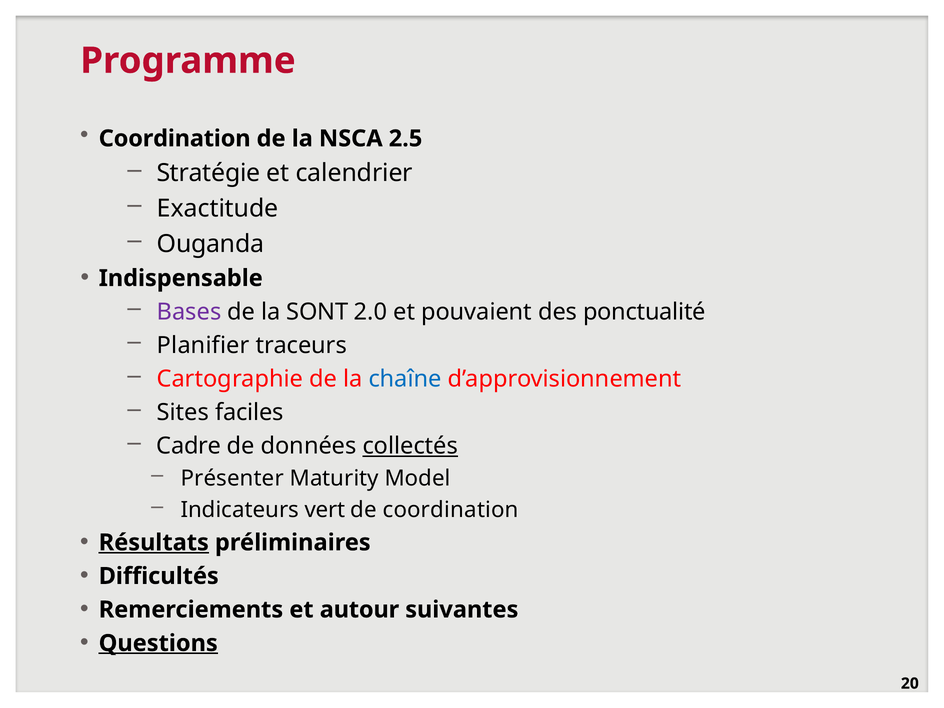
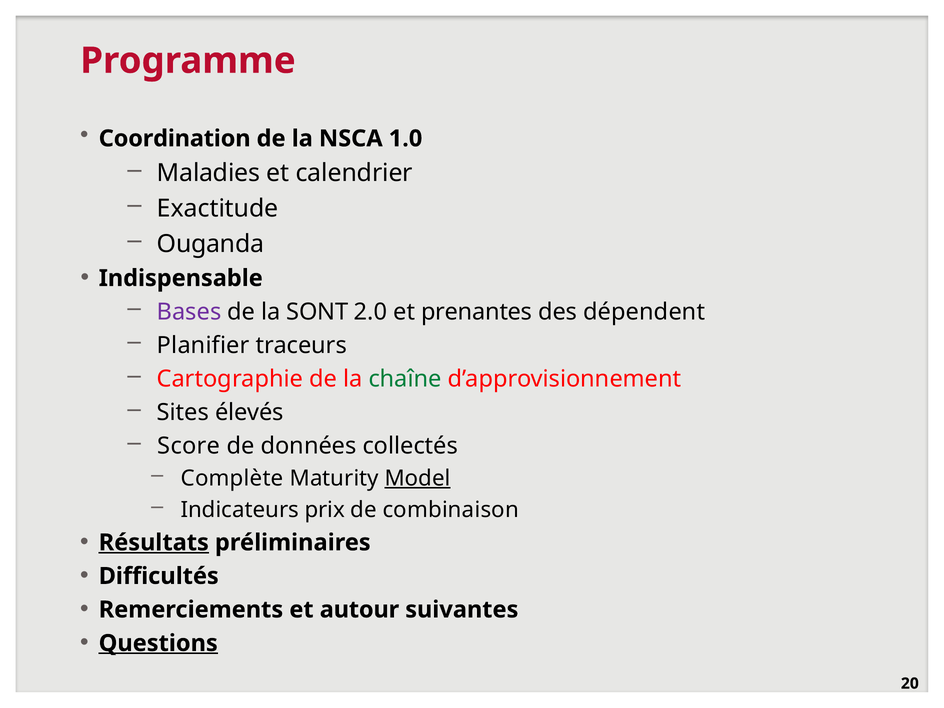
2.5: 2.5 -> 1.0
Stratégie: Stratégie -> Maladies
pouvaient: pouvaient -> prenantes
ponctualité: ponctualité -> dépendent
chaîne colour: blue -> green
faciles: faciles -> élevés
Cadre: Cadre -> Score
collectés underline: present -> none
Présenter: Présenter -> Complète
Model underline: none -> present
vert: vert -> prix
de coordination: coordination -> combinaison
